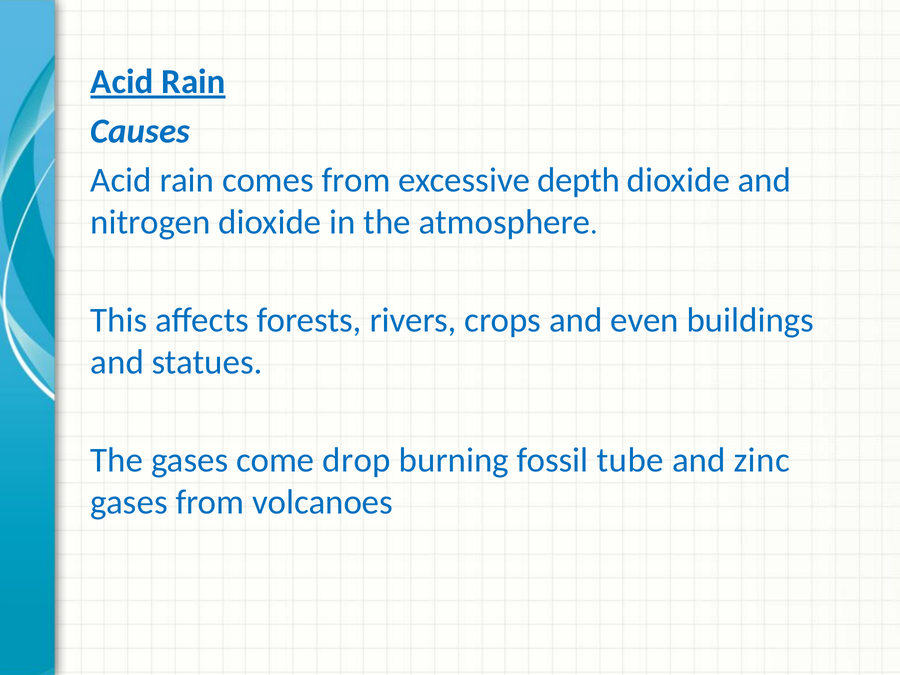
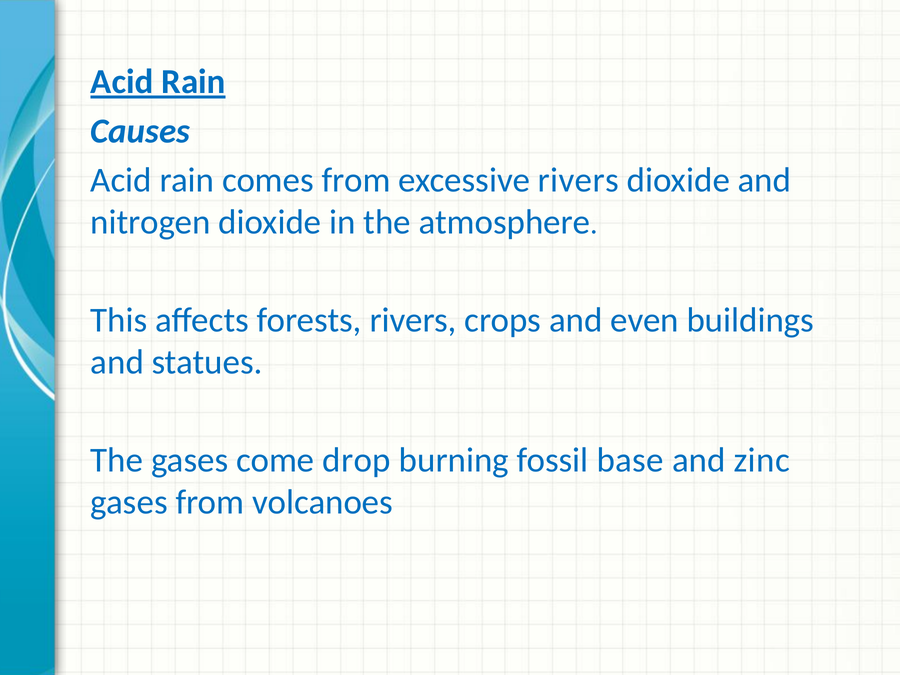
excessive depth: depth -> rivers
tube: tube -> base
